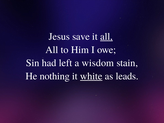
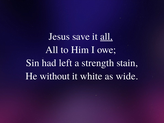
wisdom: wisdom -> strength
nothing: nothing -> without
white underline: present -> none
leads: leads -> wide
